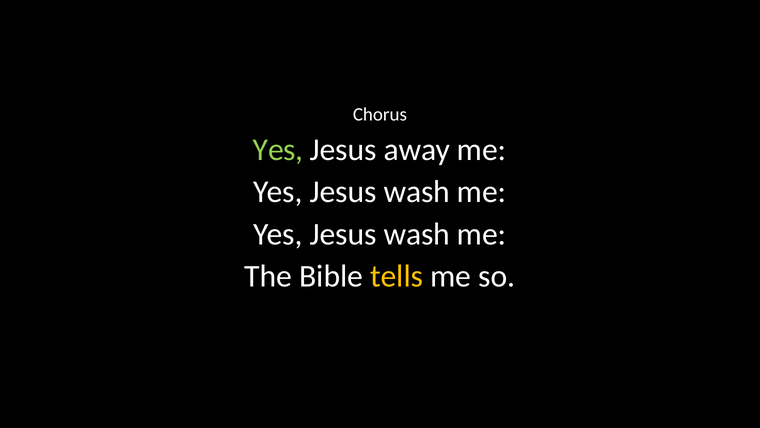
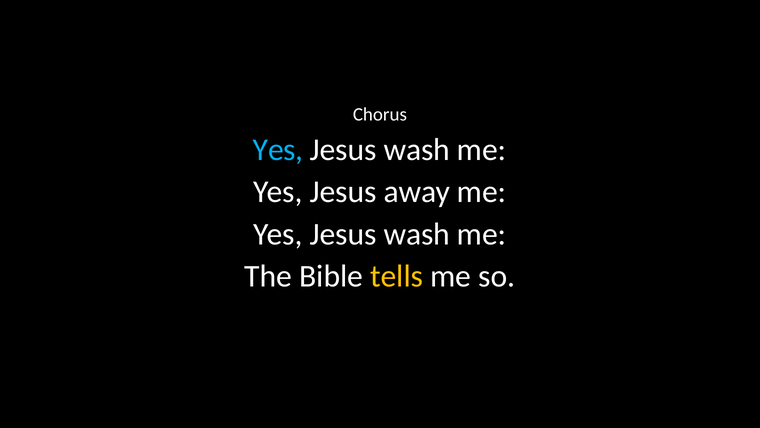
Yes at (278, 150) colour: light green -> light blue
away at (417, 150): away -> wash
wash at (417, 192): wash -> away
